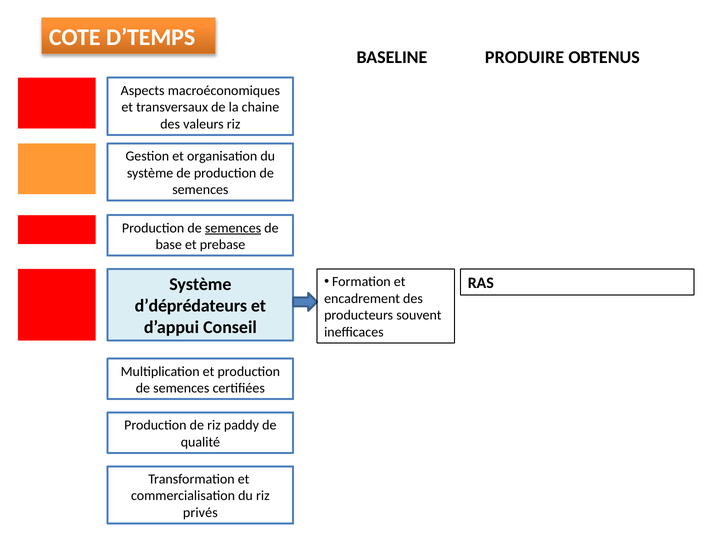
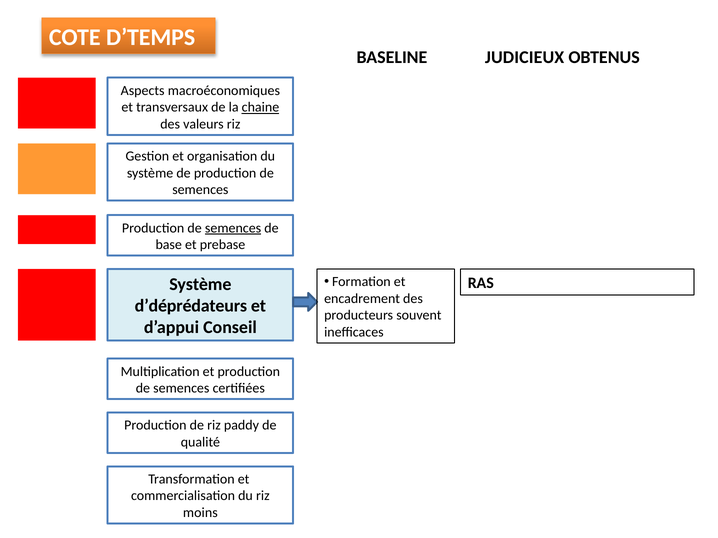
PRODUIRE: PRODUIRE -> JUDICIEUX
chaine underline: none -> present
privés: privés -> moins
